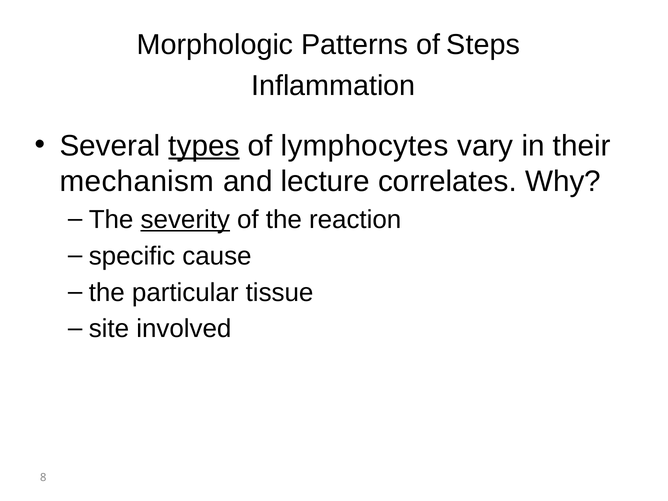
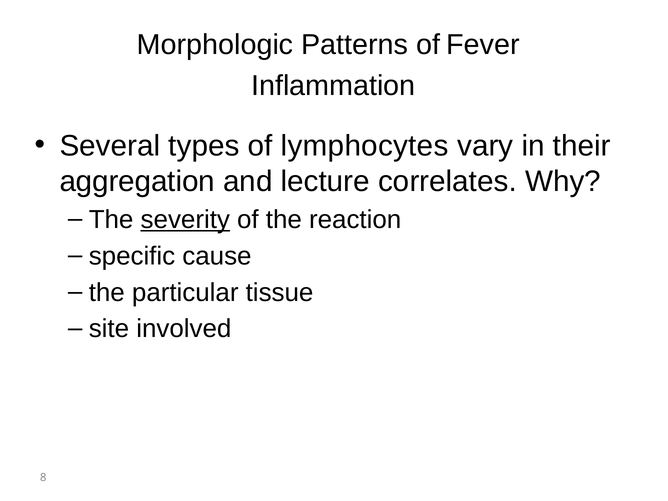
Steps: Steps -> Fever
types underline: present -> none
mechanism: mechanism -> aggregation
